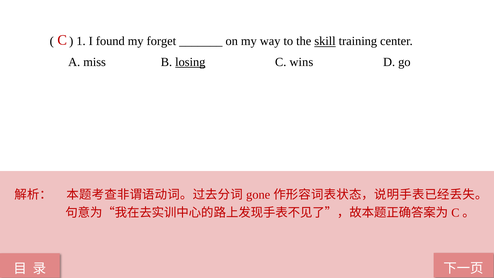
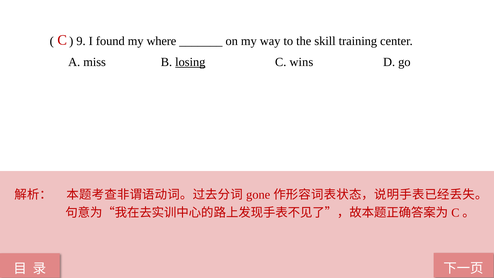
1: 1 -> 9
forget: forget -> where
skill underline: present -> none
